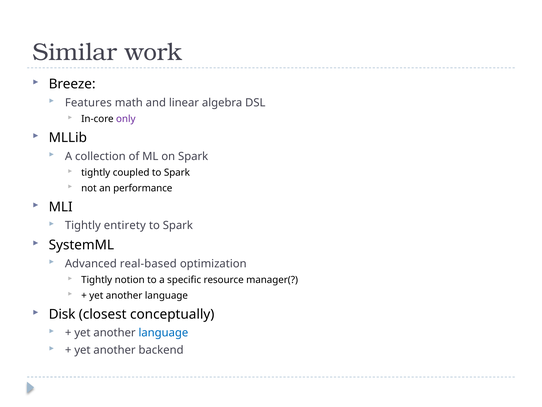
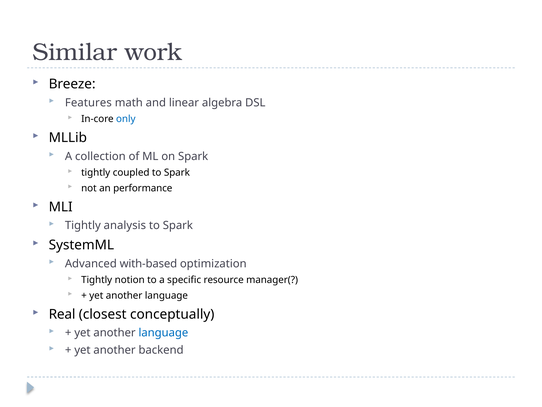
only colour: purple -> blue
entirety: entirety -> analysis
real-based: real-based -> with-based
Disk: Disk -> Real
